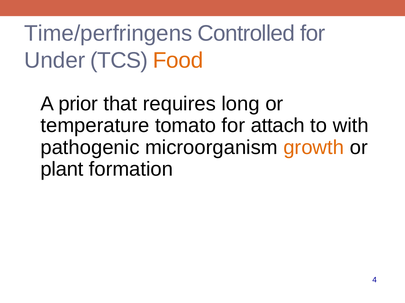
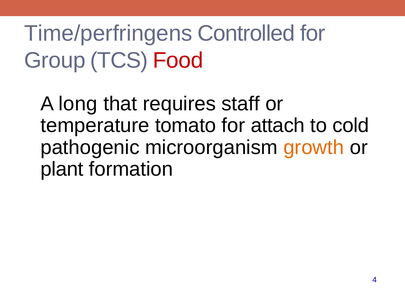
Under: Under -> Group
Food colour: orange -> red
prior: prior -> long
long: long -> staff
with: with -> cold
